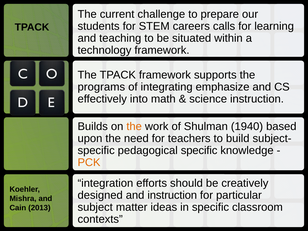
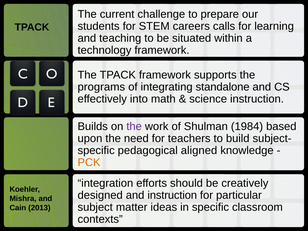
emphasize: emphasize -> standalone
the at (134, 127) colour: orange -> purple
1940: 1940 -> 1984
pedagogical specific: specific -> aligned
